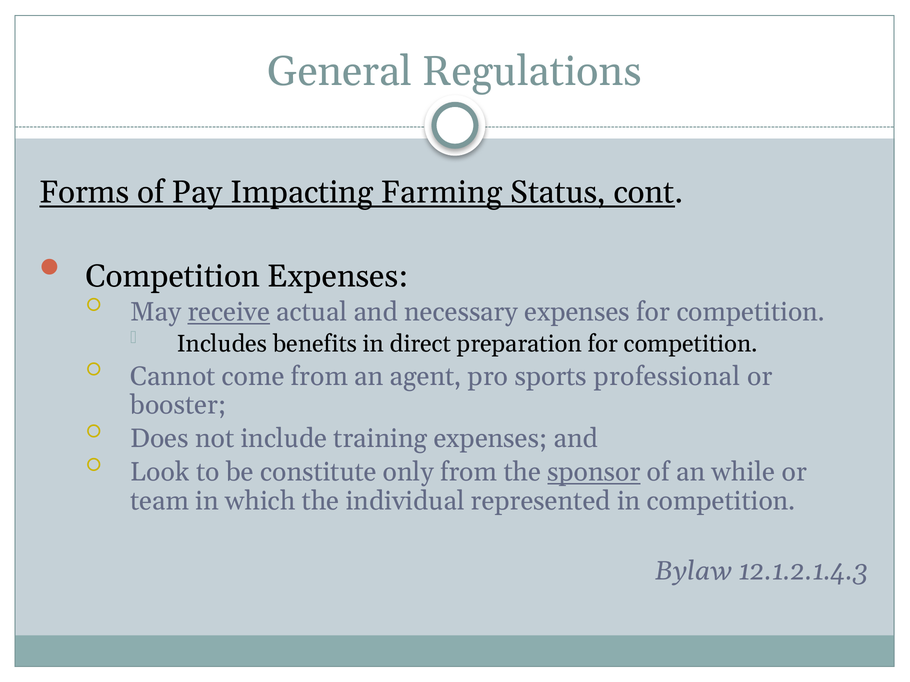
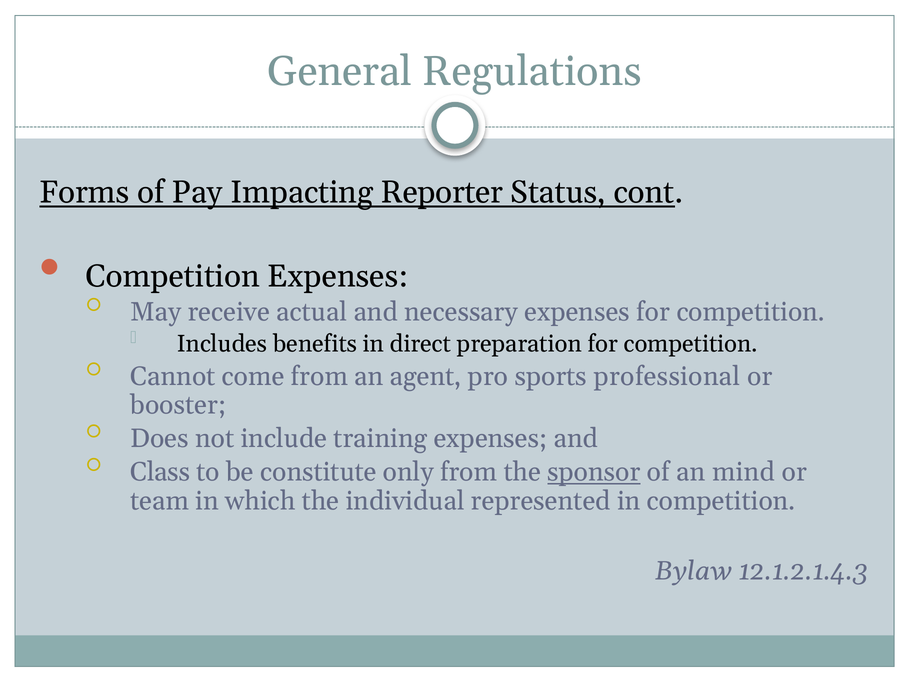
Farming: Farming -> Reporter
receive underline: present -> none
Look: Look -> Class
while: while -> mind
